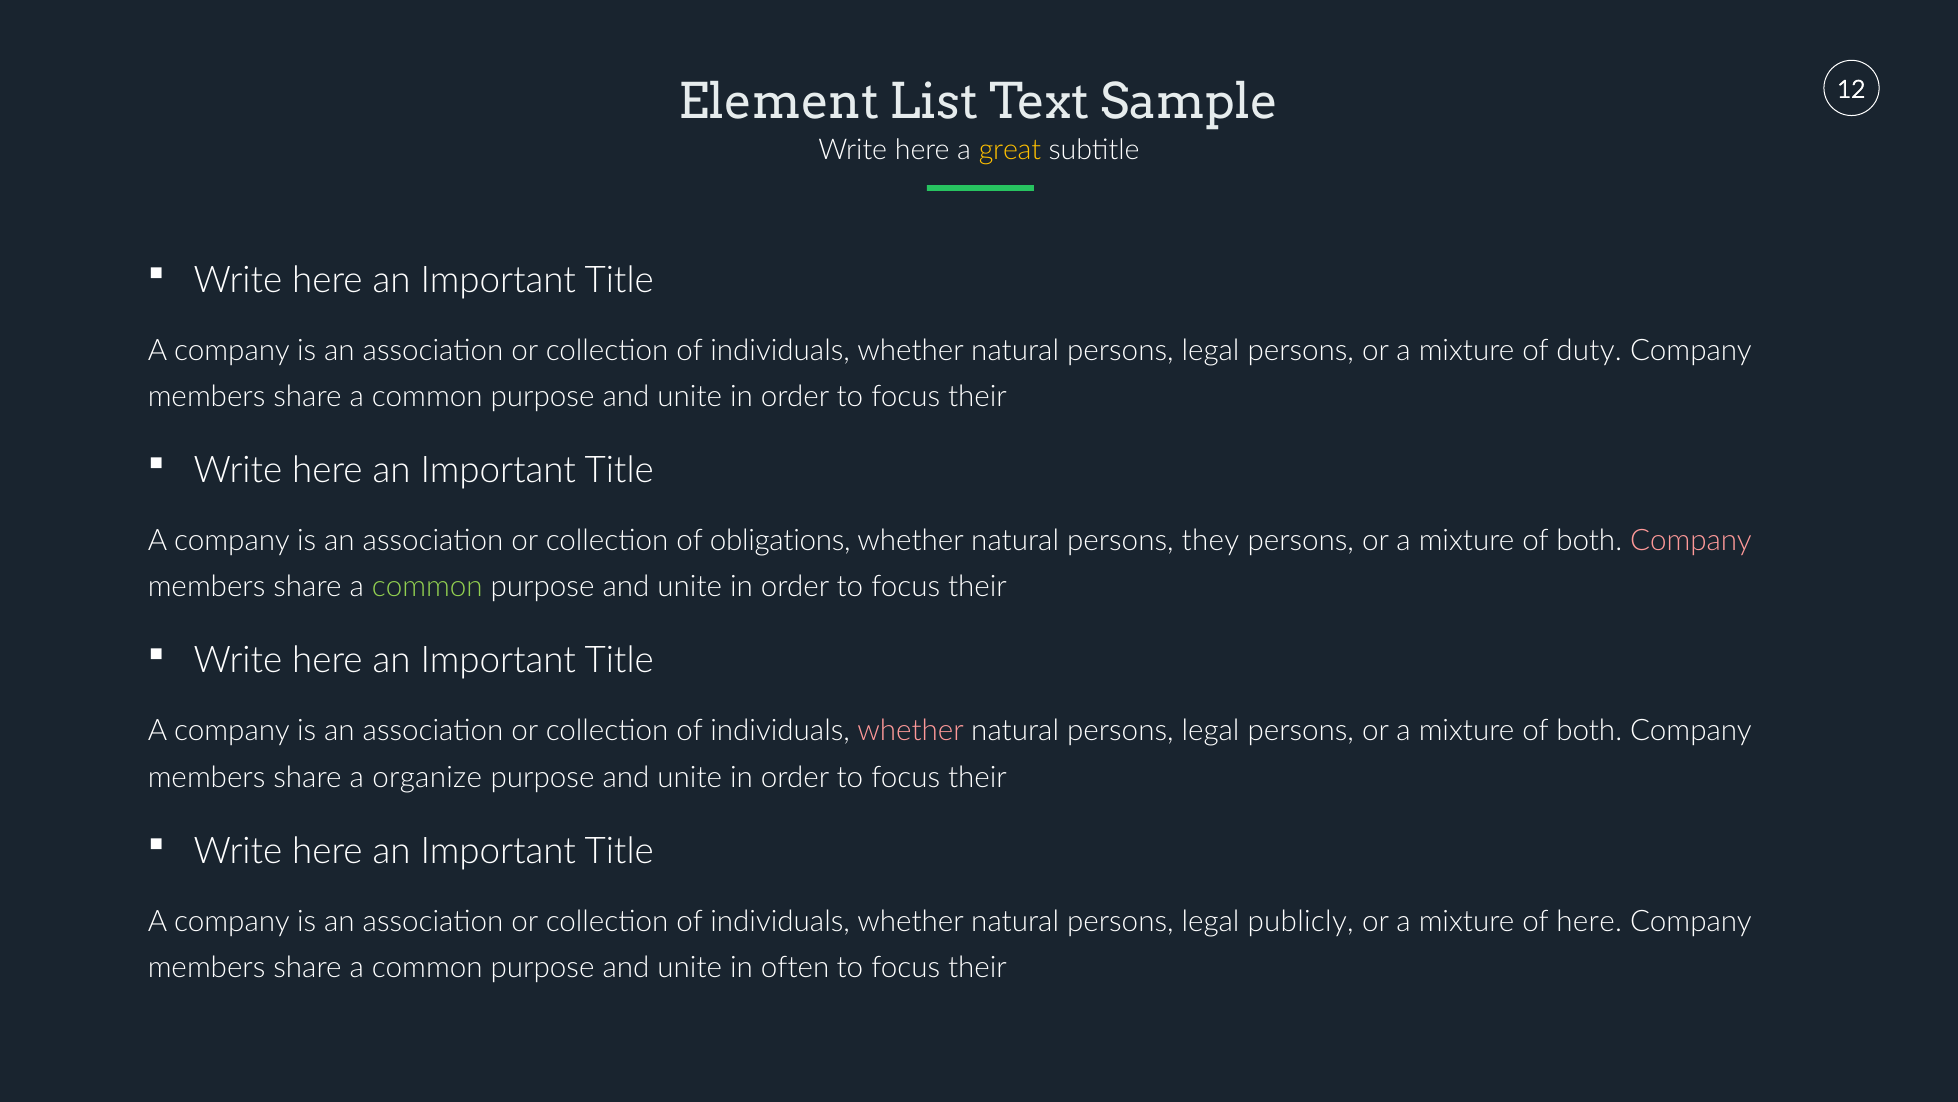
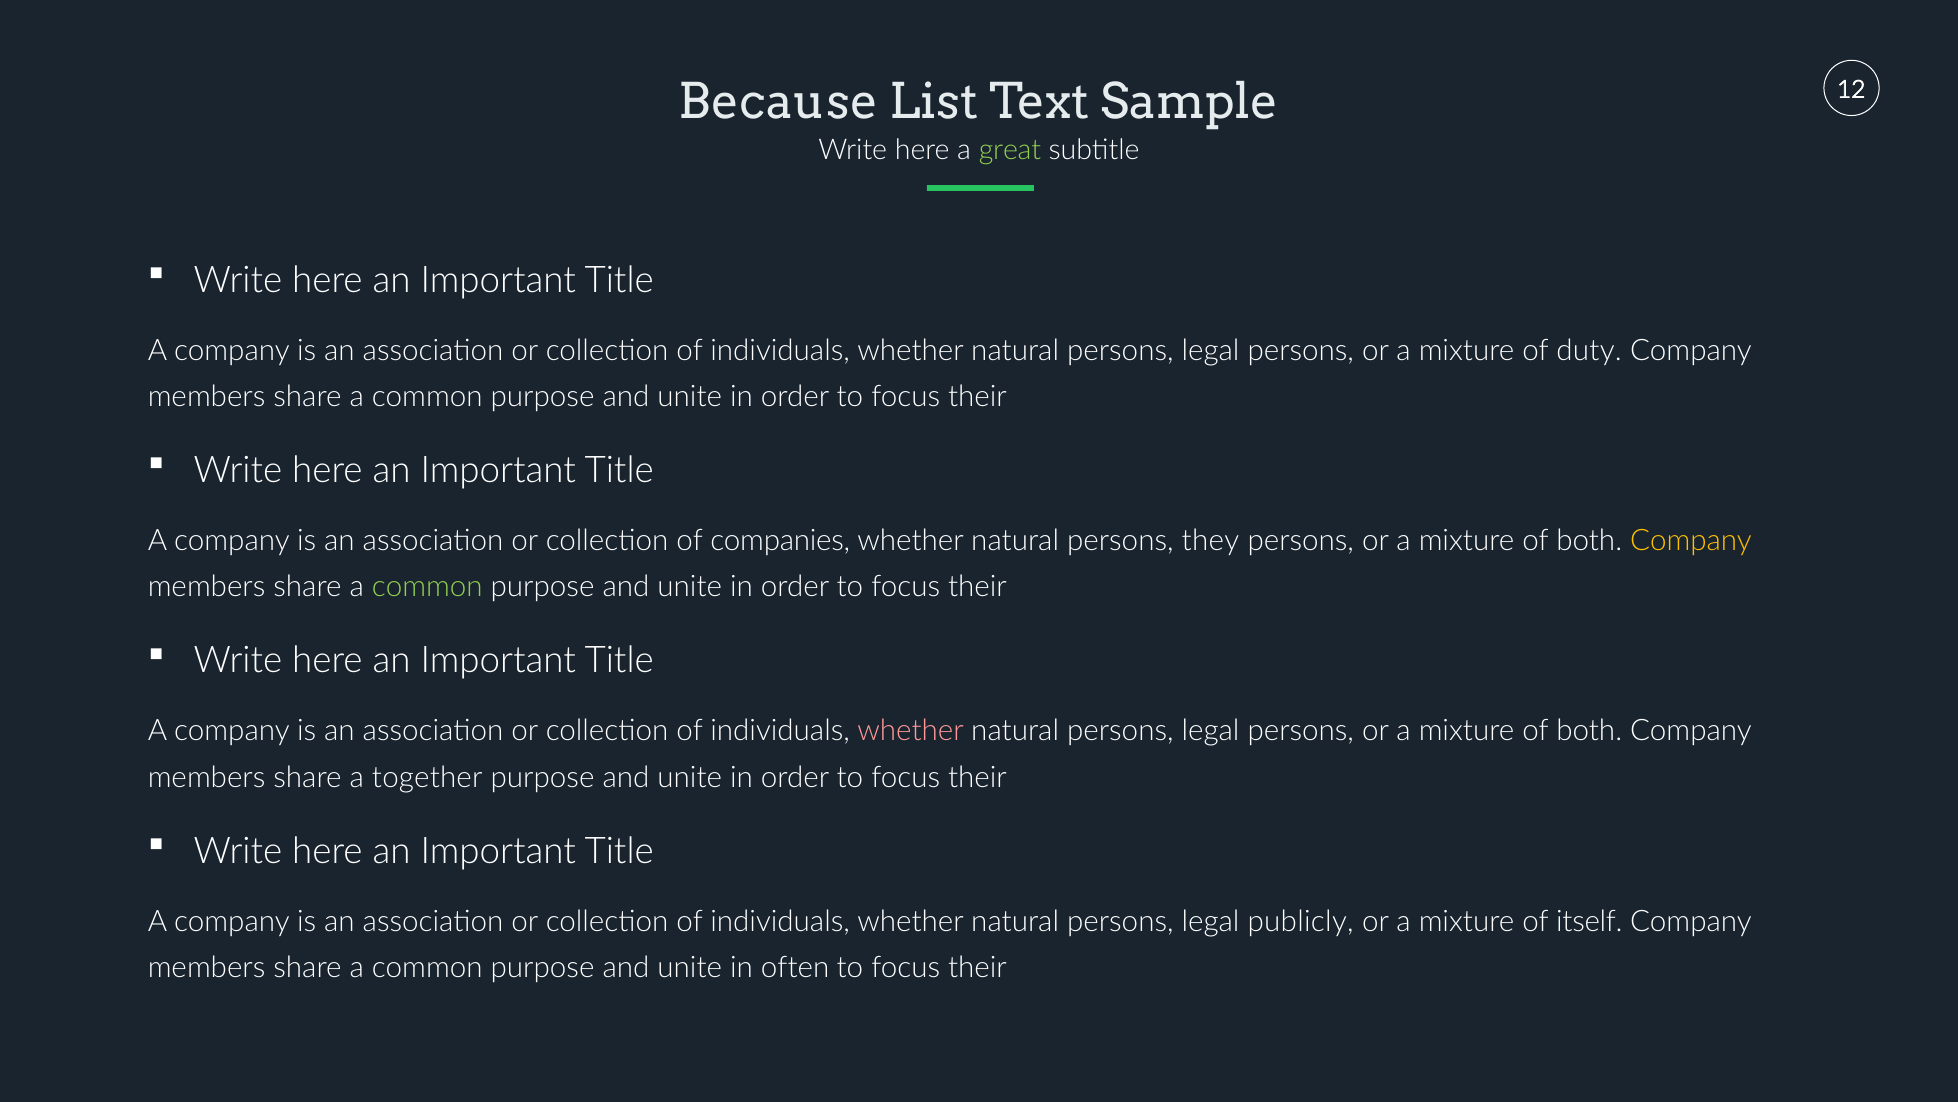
Element: Element -> Because
great colour: yellow -> light green
obligations: obligations -> companies
Company at (1691, 541) colour: pink -> yellow
organize: organize -> together
of here: here -> itself
